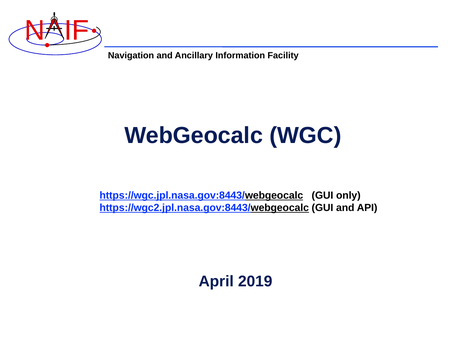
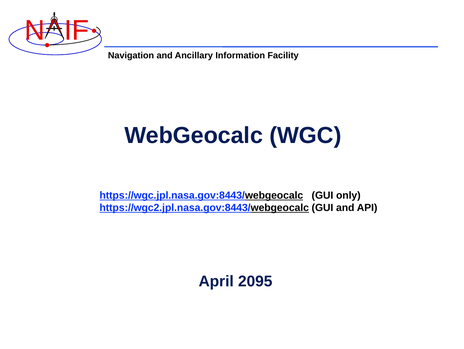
2019: 2019 -> 2095
